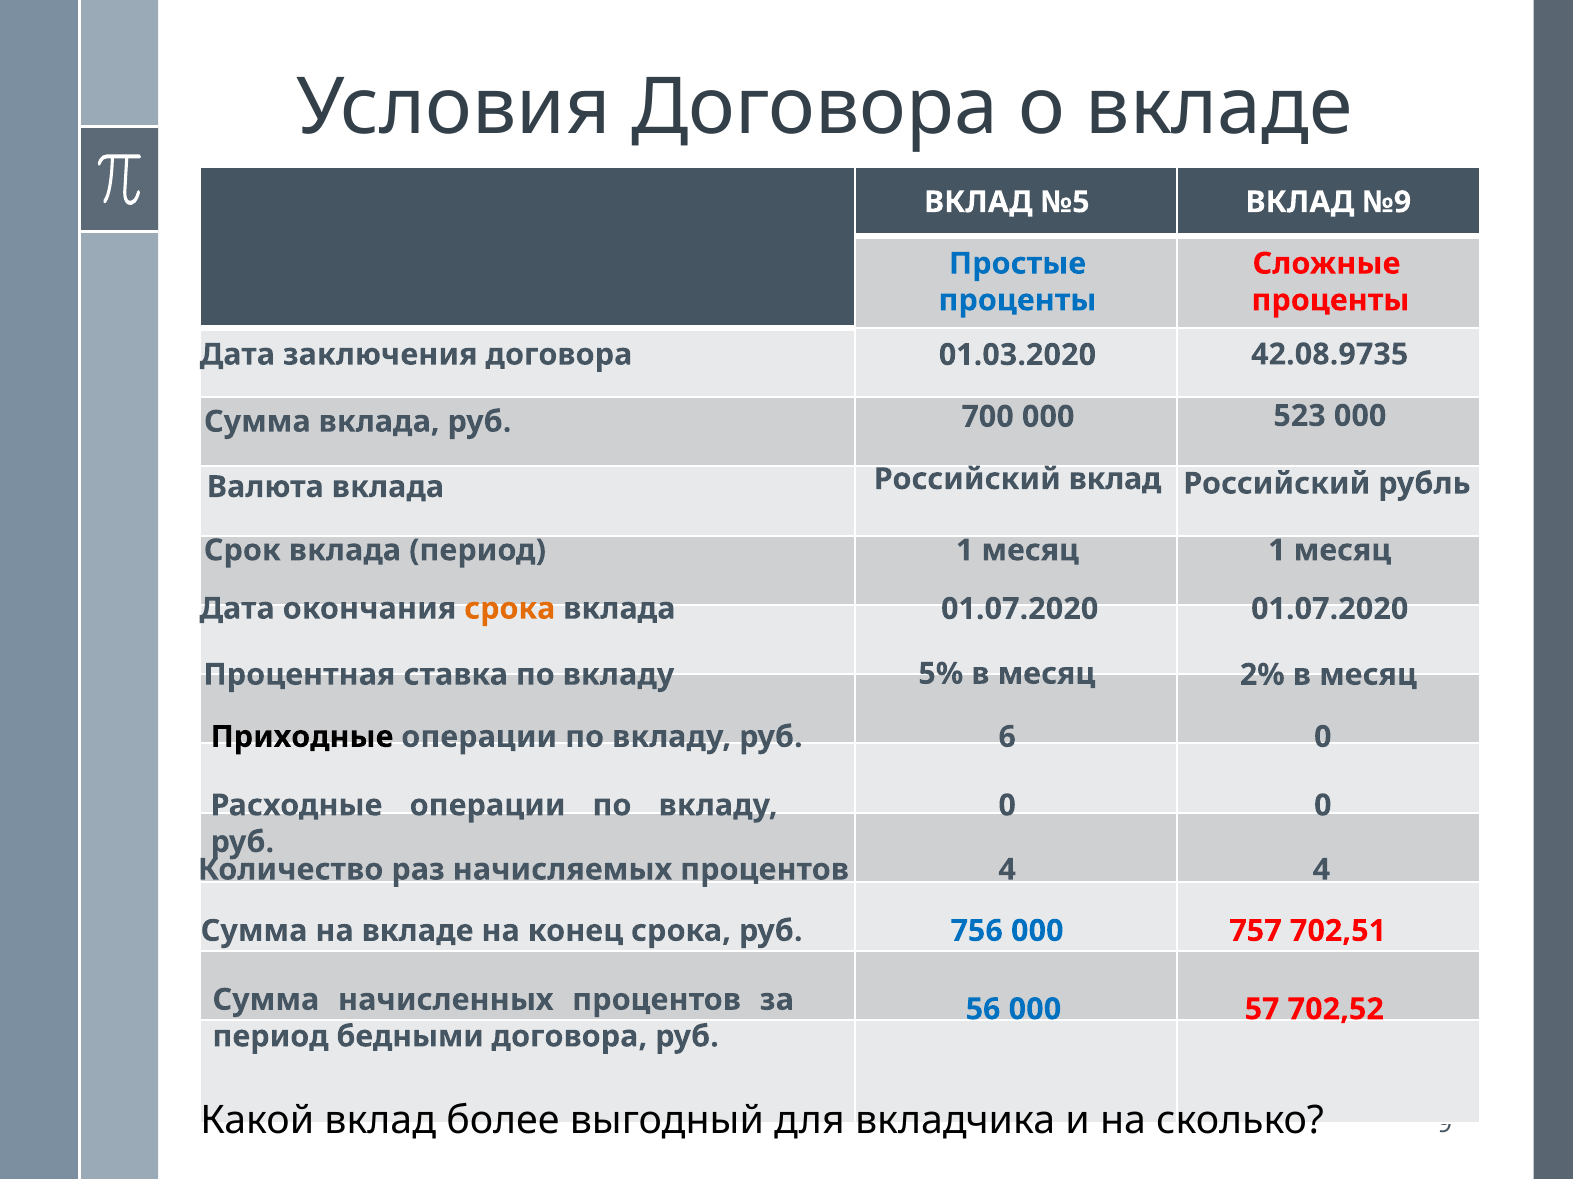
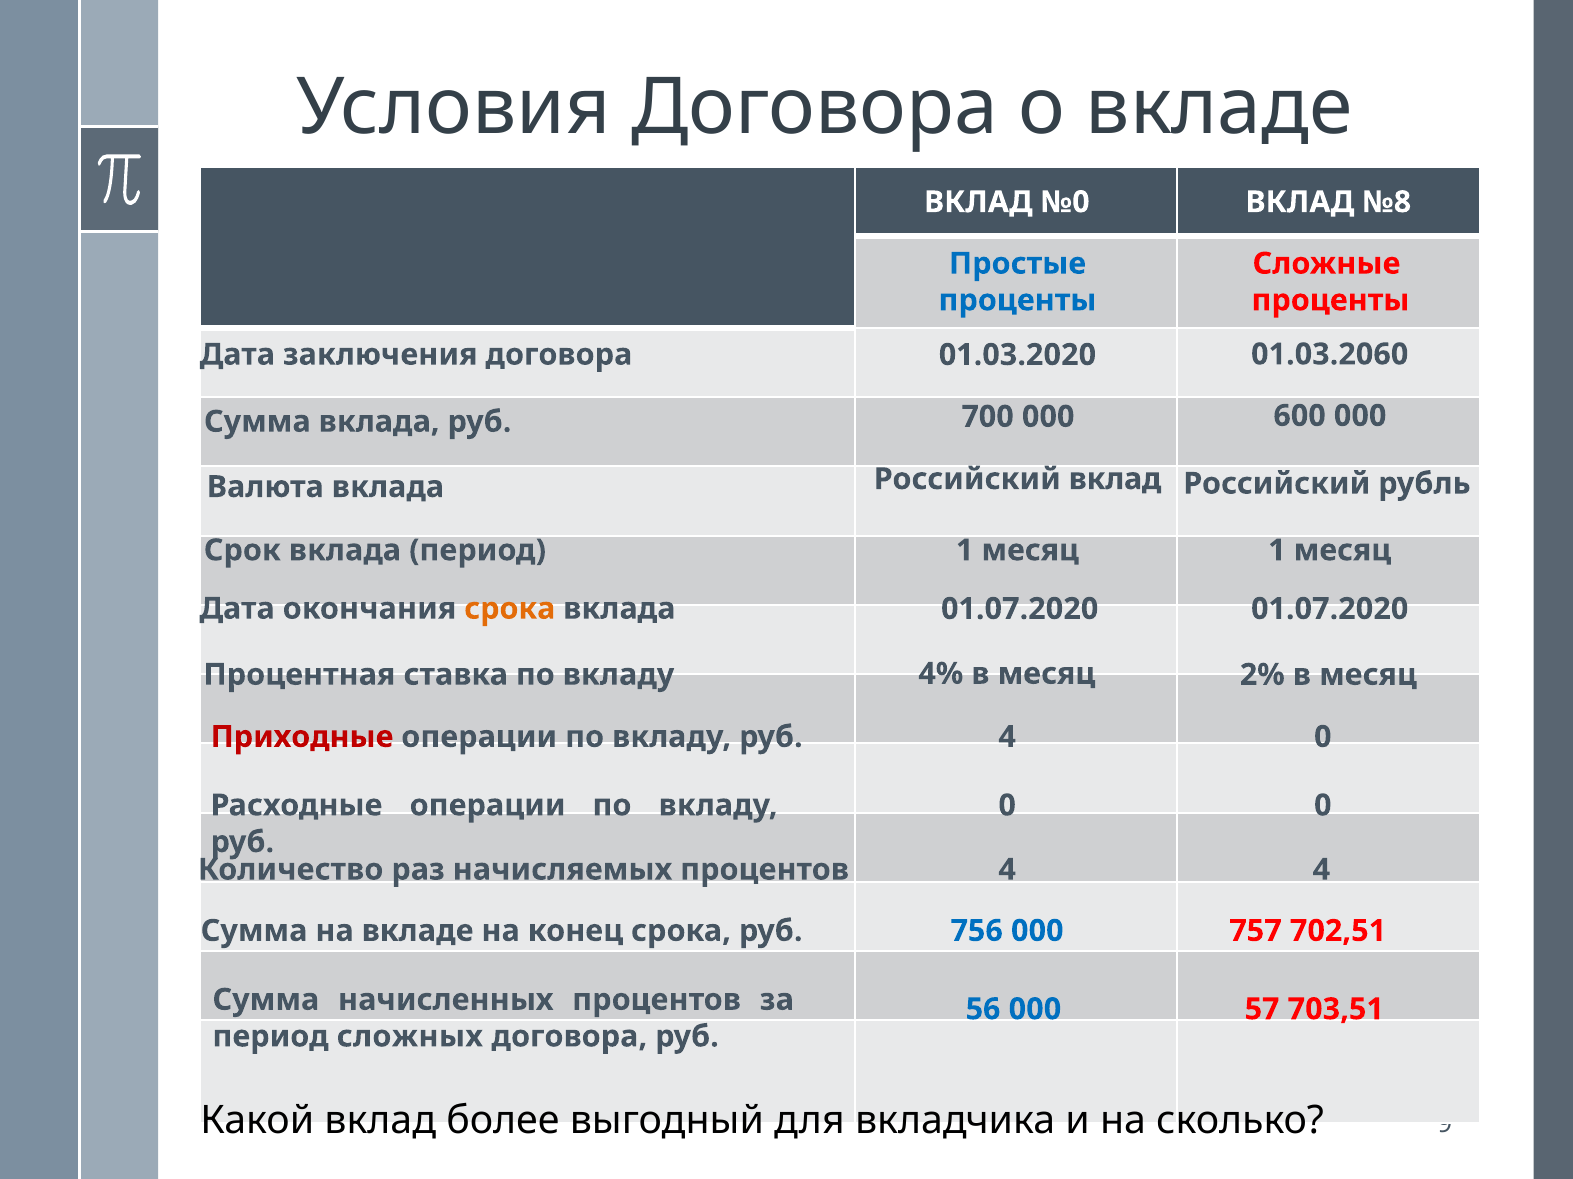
№5: №5 -> №0
№9: №9 -> №8
42.08.9735: 42.08.9735 -> 01.03.2060
523: 523 -> 600
5%: 5% -> 4%
Приходные colour: black -> red
руб 6: 6 -> 4
702,52: 702,52 -> 703,51
бедными: бедными -> сложных
